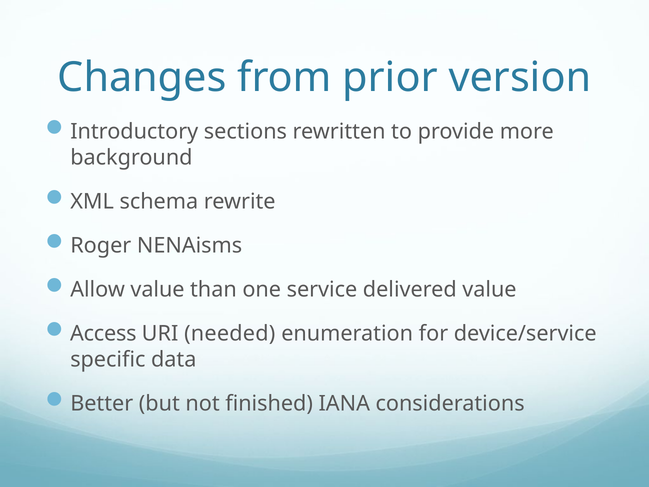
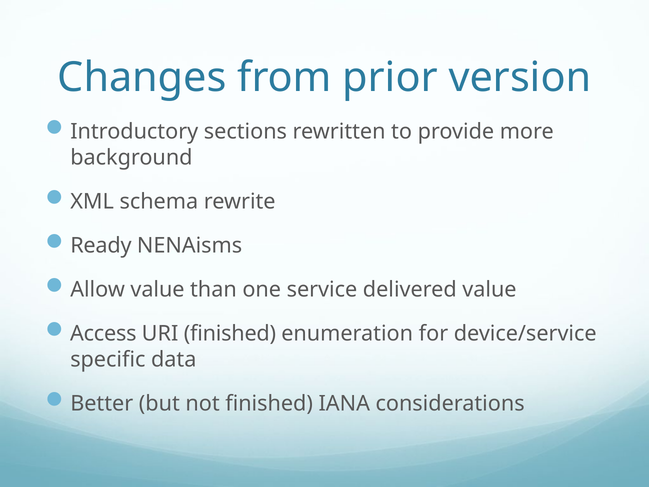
Roger: Roger -> Ready
URI needed: needed -> finished
